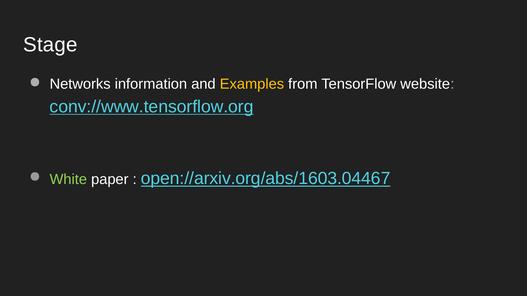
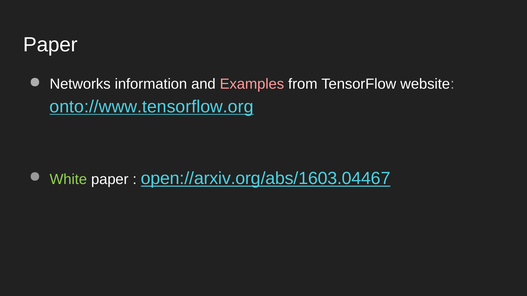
Stage at (50, 45): Stage -> Paper
Examples colour: yellow -> pink
conv://www.tensorflow.org: conv://www.tensorflow.org -> onto://www.tensorflow.org
